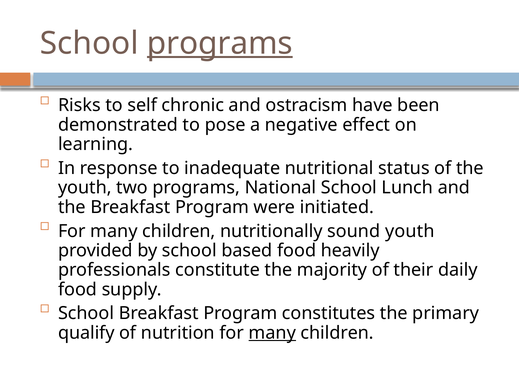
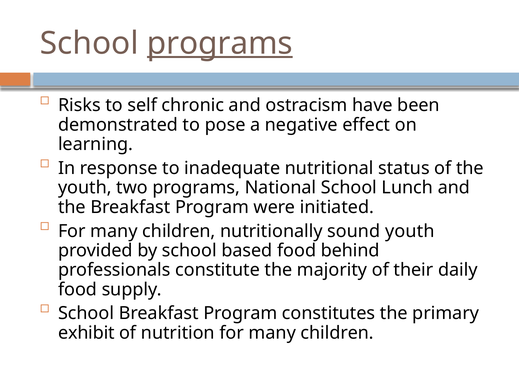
heavily: heavily -> behind
qualify: qualify -> exhibit
many at (272, 333) underline: present -> none
